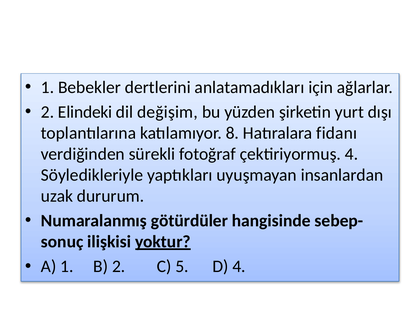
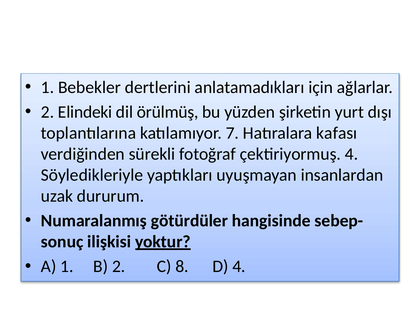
değişim: değişim -> örülmüş
8: 8 -> 7
fidanı: fidanı -> kafası
5: 5 -> 8
